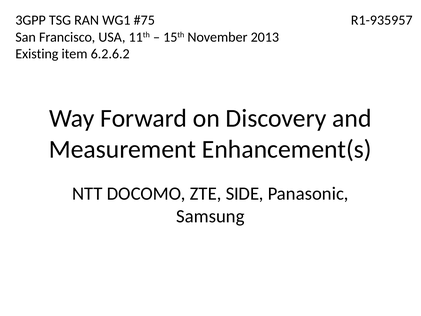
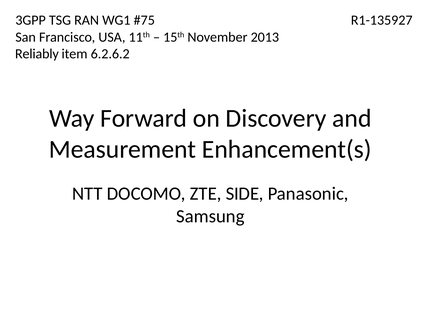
R1-935957: R1-935957 -> R1-135927
Existing: Existing -> Reliably
